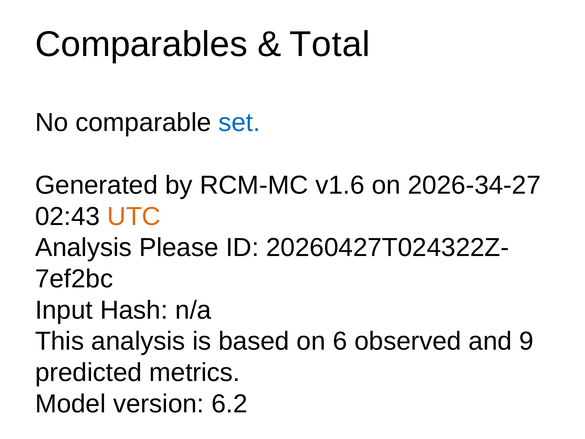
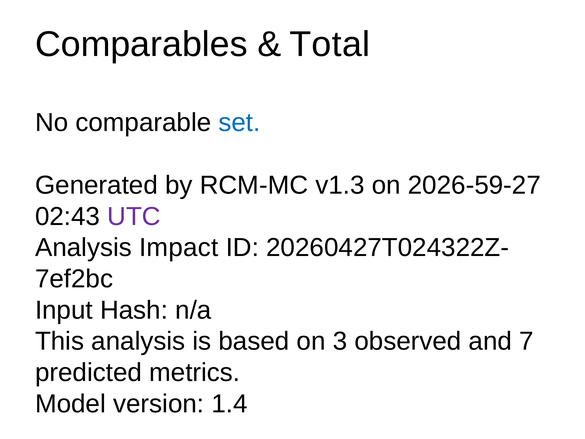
v1.6: v1.6 -> v1.3
2026-34-27: 2026-34-27 -> 2026-59-27
UTC colour: orange -> purple
Please: Please -> Impact
6: 6 -> 3
9: 9 -> 7
6.2: 6.2 -> 1.4
